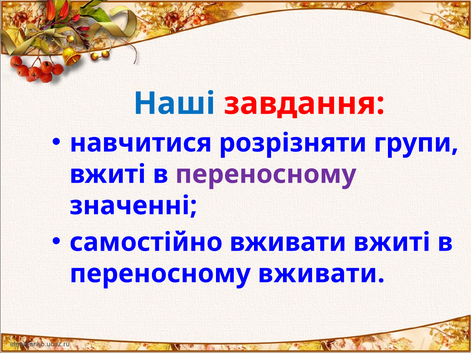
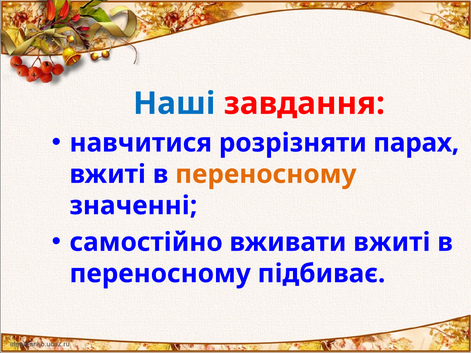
групи: групи -> парах
переносному at (266, 174) colour: purple -> orange
переносному вживати: вживати -> підбиває
